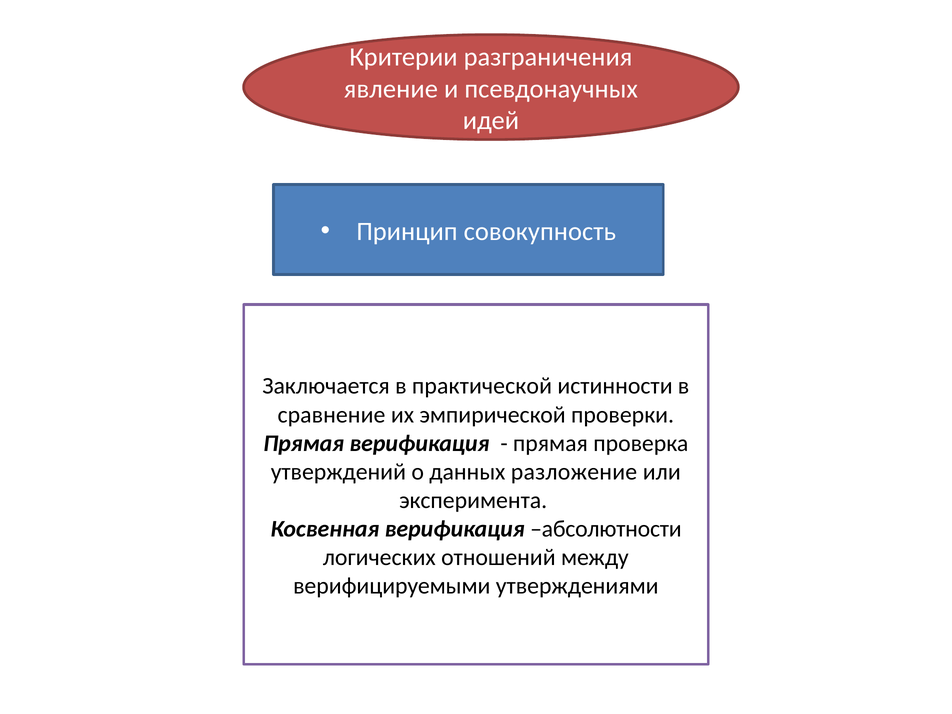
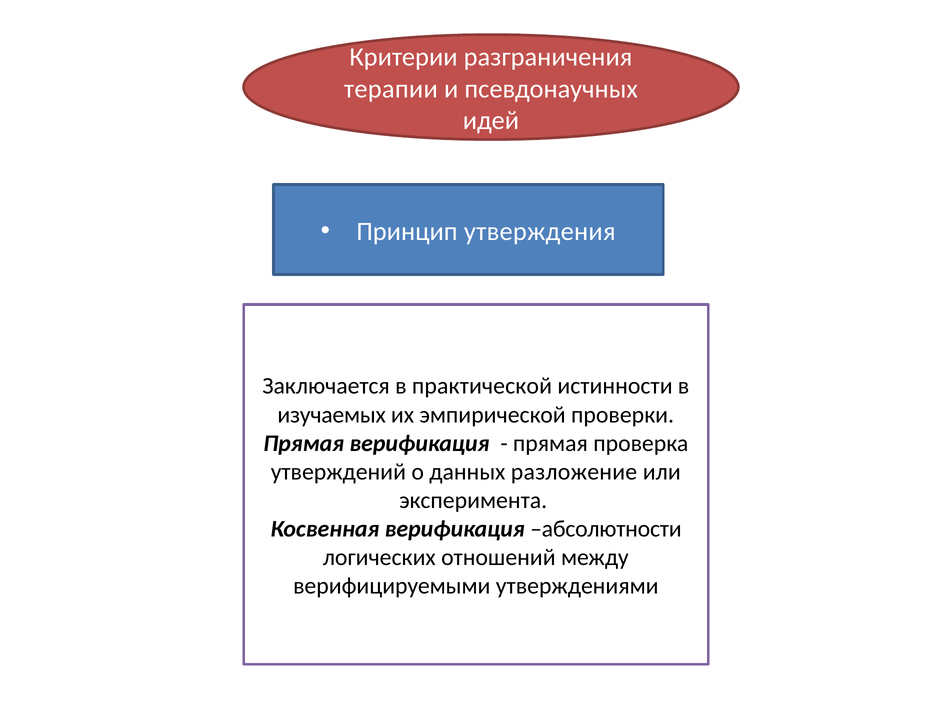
явление: явление -> терапии
совокупность: совокупность -> утверждения
сравнение: сравнение -> изучаемых
